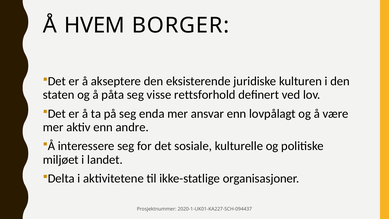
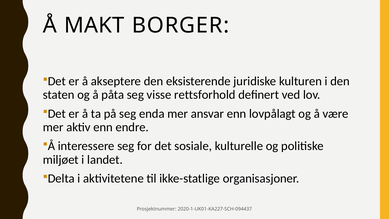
HVEM: HVEM -> MAKT
andre: andre -> endre
